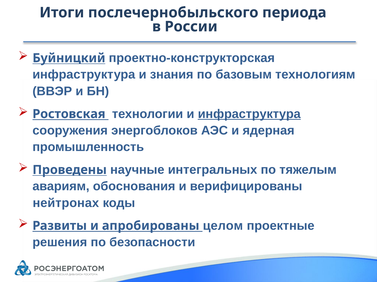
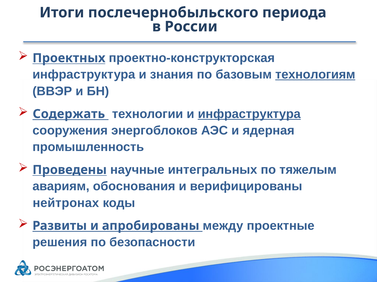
Буйницкий: Буйницкий -> Проектных
технологиям underline: none -> present
Ростовская: Ростовская -> Содержать
целом: целом -> между
